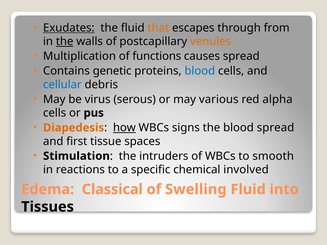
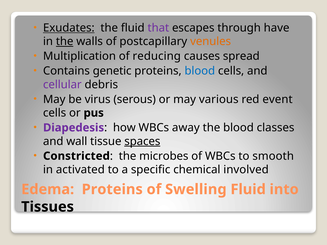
that colour: orange -> purple
from: from -> have
functions: functions -> reducing
cellular colour: blue -> purple
alpha: alpha -> event
Diapedesis colour: orange -> purple
how underline: present -> none
signs: signs -> away
blood spread: spread -> classes
first: first -> wall
spaces underline: none -> present
Stimulation: Stimulation -> Constricted
intruders: intruders -> microbes
reactions: reactions -> activated
Edema Classical: Classical -> Proteins
